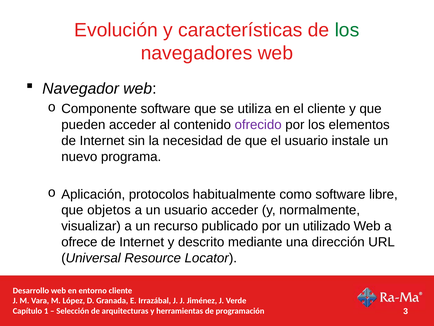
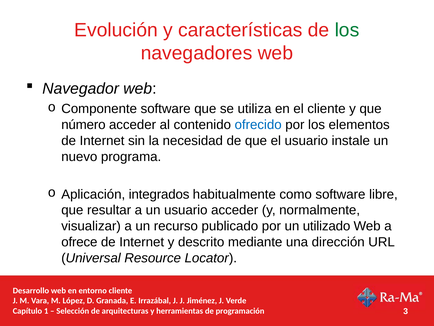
pueden: pueden -> número
ofrecido colour: purple -> blue
protocolos: protocolos -> integrados
objetos: objetos -> resultar
